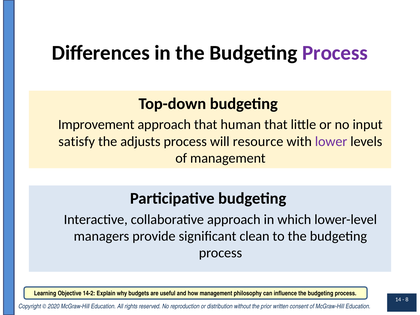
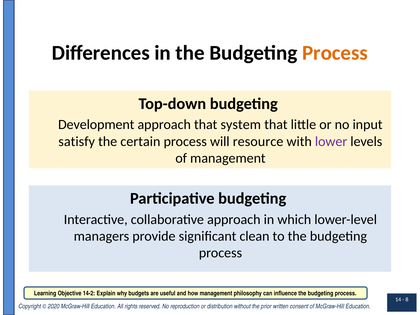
Process at (335, 53) colour: purple -> orange
Improvement: Improvement -> Development
human: human -> system
adjusts: adjusts -> certain
